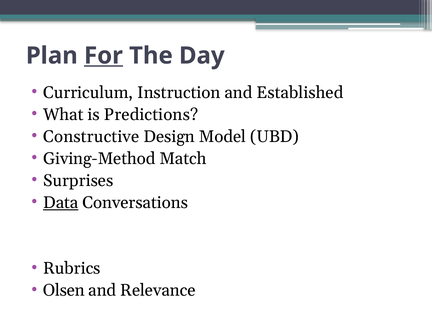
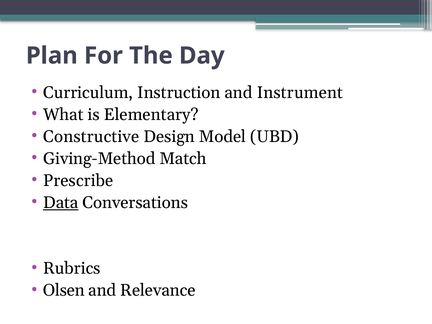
For underline: present -> none
Established: Established -> Instrument
Predictions: Predictions -> Elementary
Surprises: Surprises -> Prescribe
